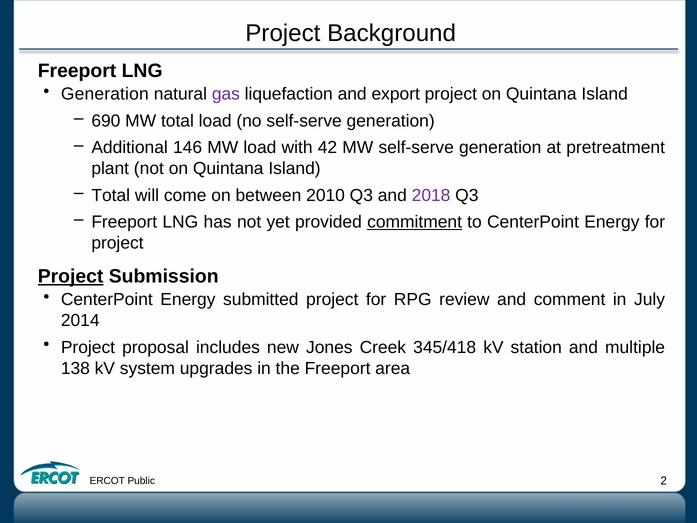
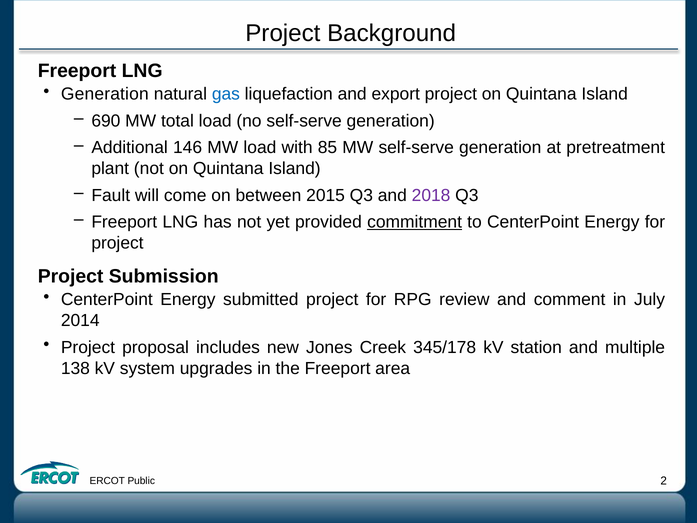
gas colour: purple -> blue
42: 42 -> 85
Total at (111, 195): Total -> Fault
2010: 2010 -> 2015
Project at (71, 276) underline: present -> none
345/418: 345/418 -> 345/178
